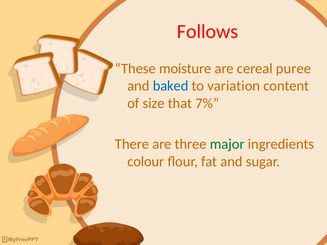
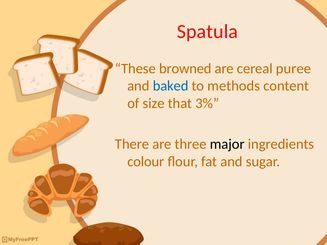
Follows: Follows -> Spatula
moisture: moisture -> browned
variation: variation -> methods
7%: 7% -> 3%
major colour: green -> black
